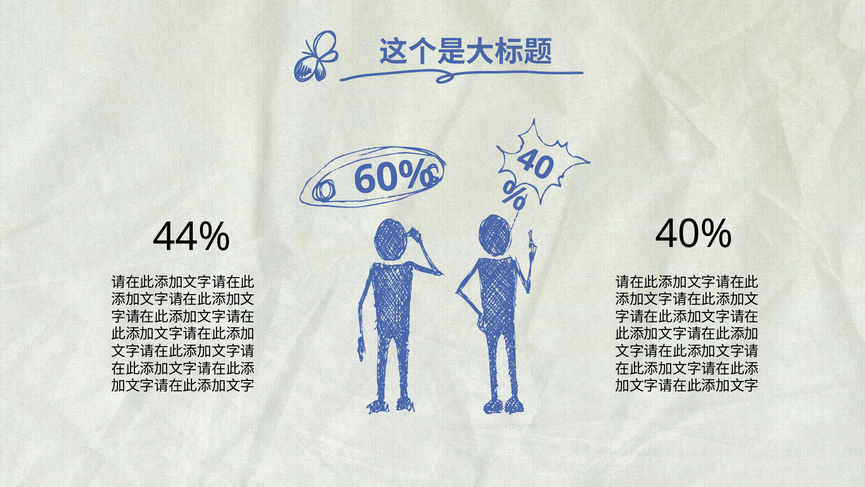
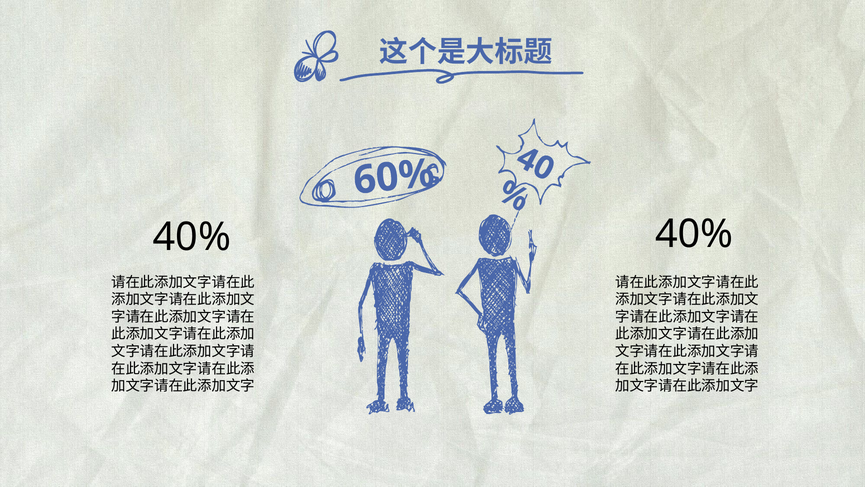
44% at (192, 237): 44% -> 40%
